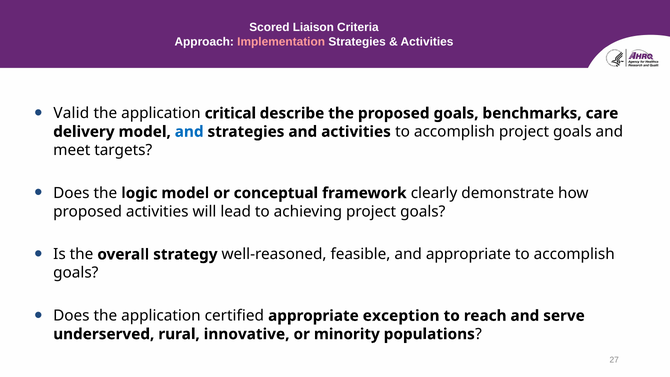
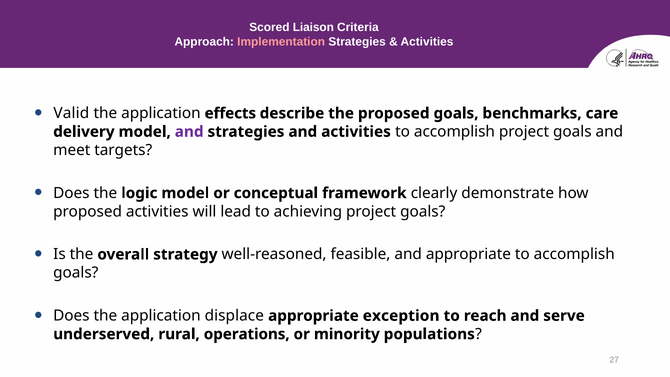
critical: critical -> effects
and at (189, 132) colour: blue -> purple
certified: certified -> displace
innovative: innovative -> operations
